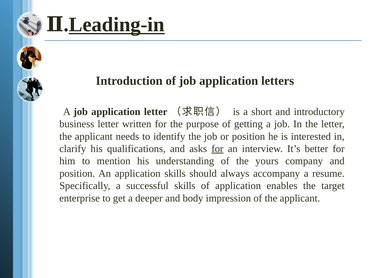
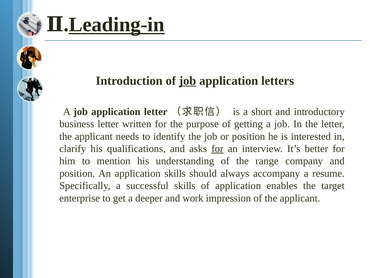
job at (188, 81) underline: none -> present
yours: yours -> range
body: body -> work
